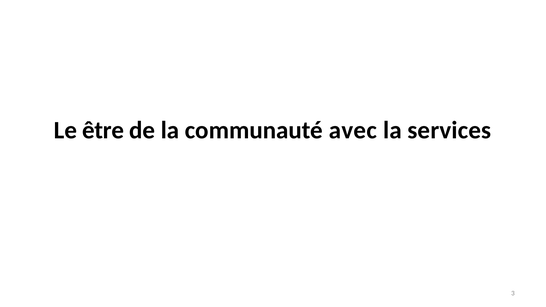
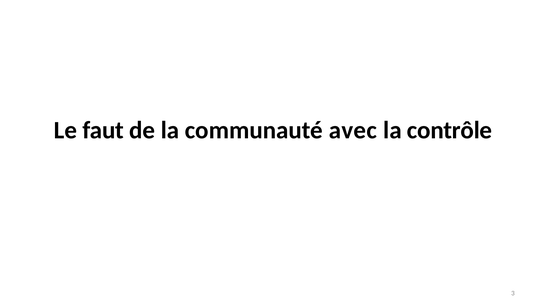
être: être -> faut
services: services -> contrôle
